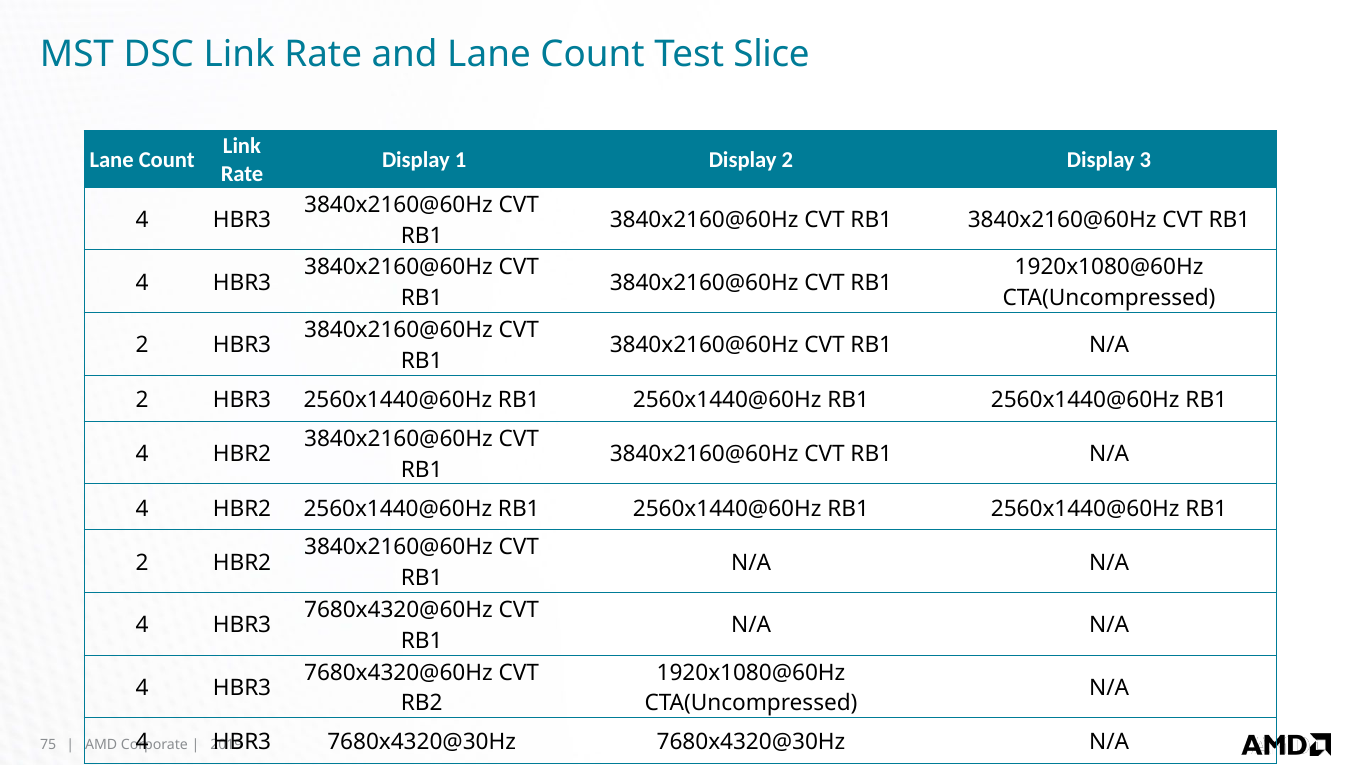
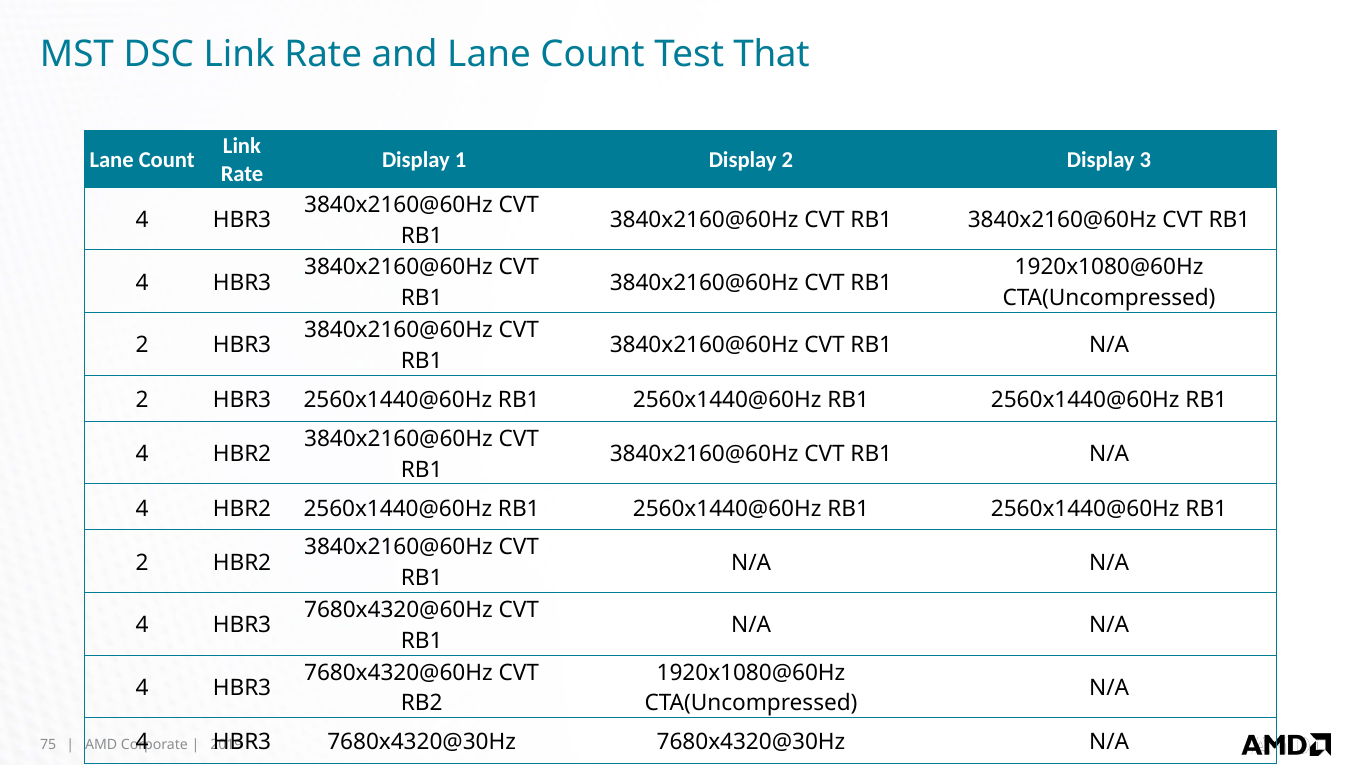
Slice: Slice -> That
